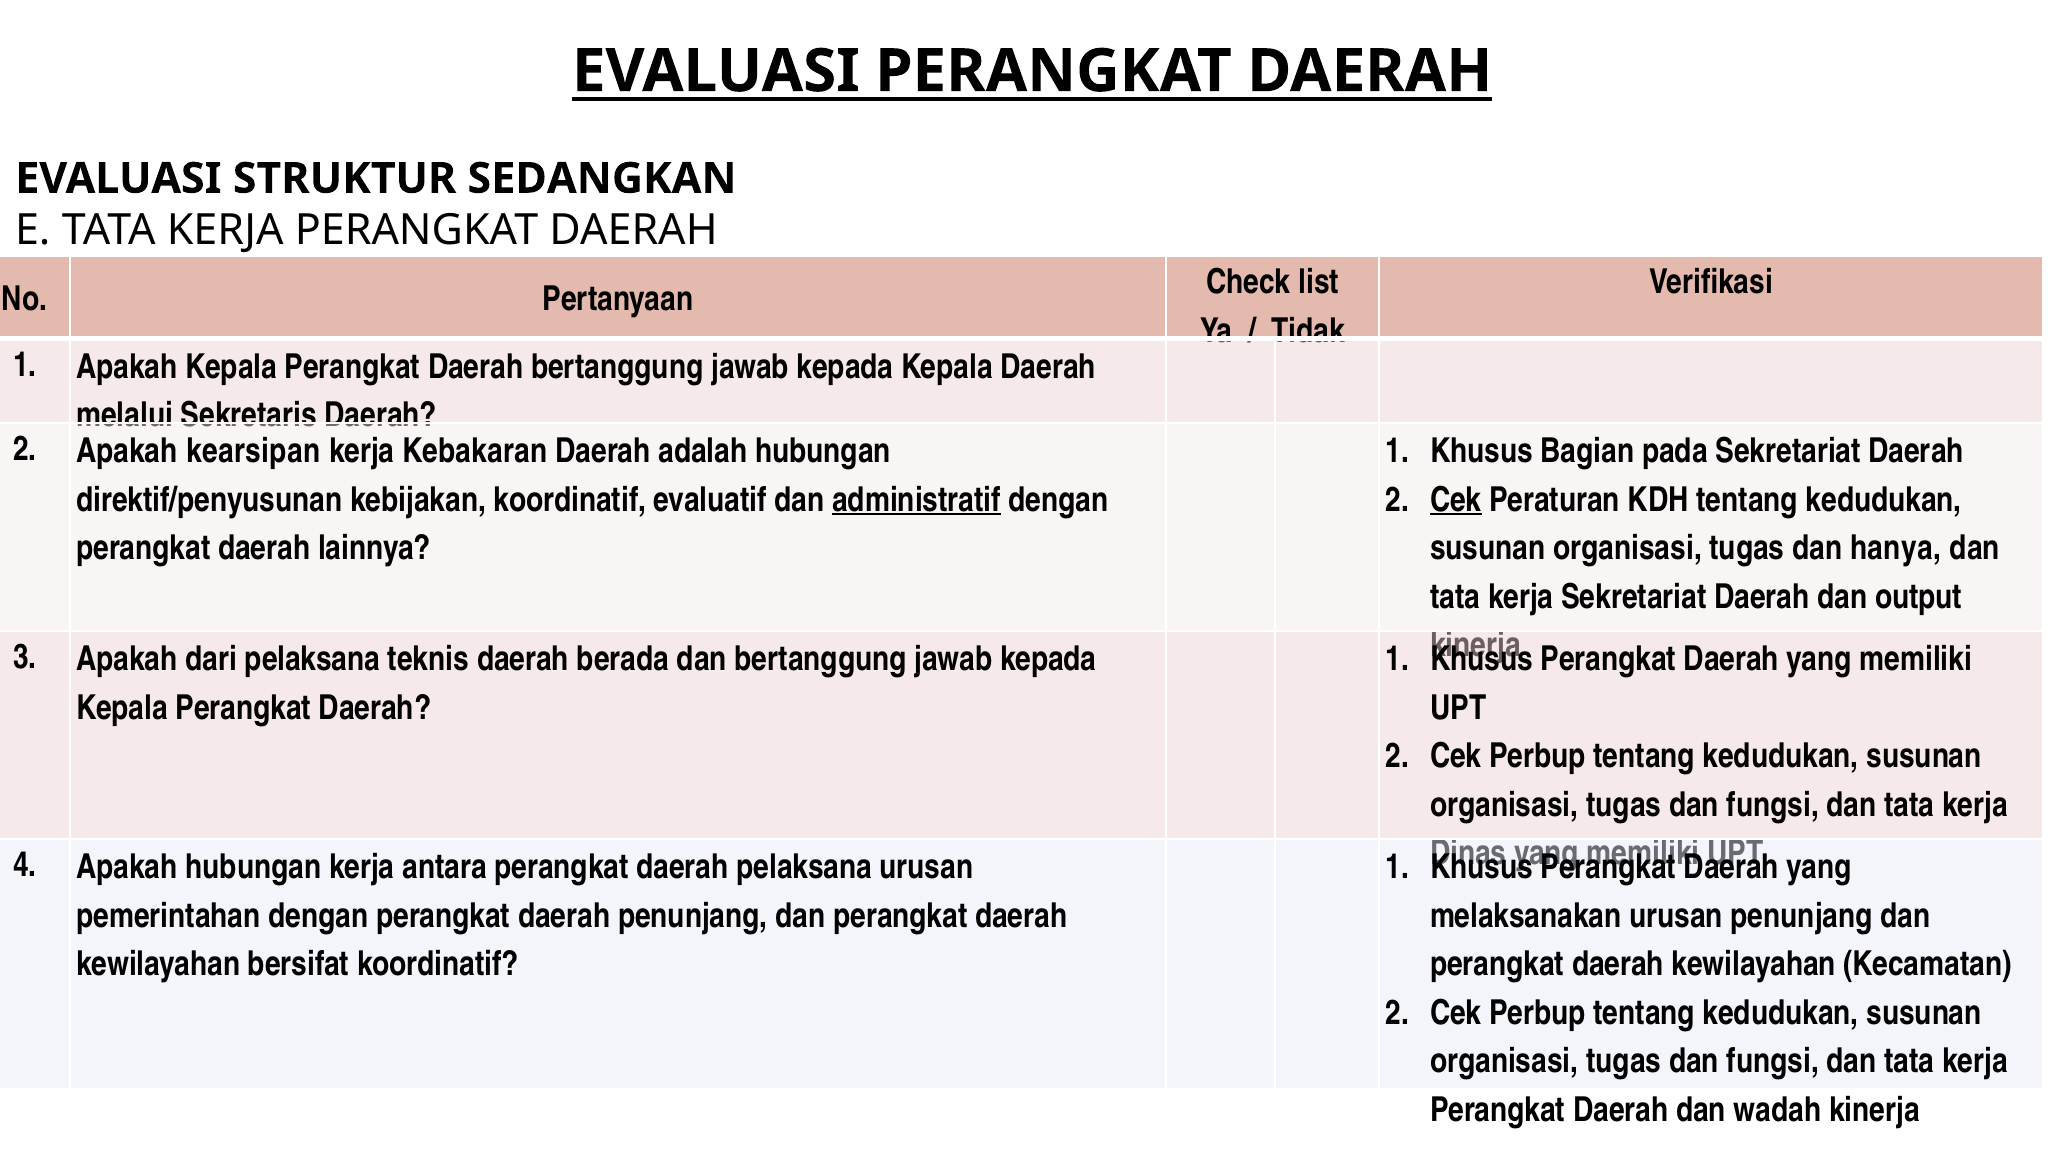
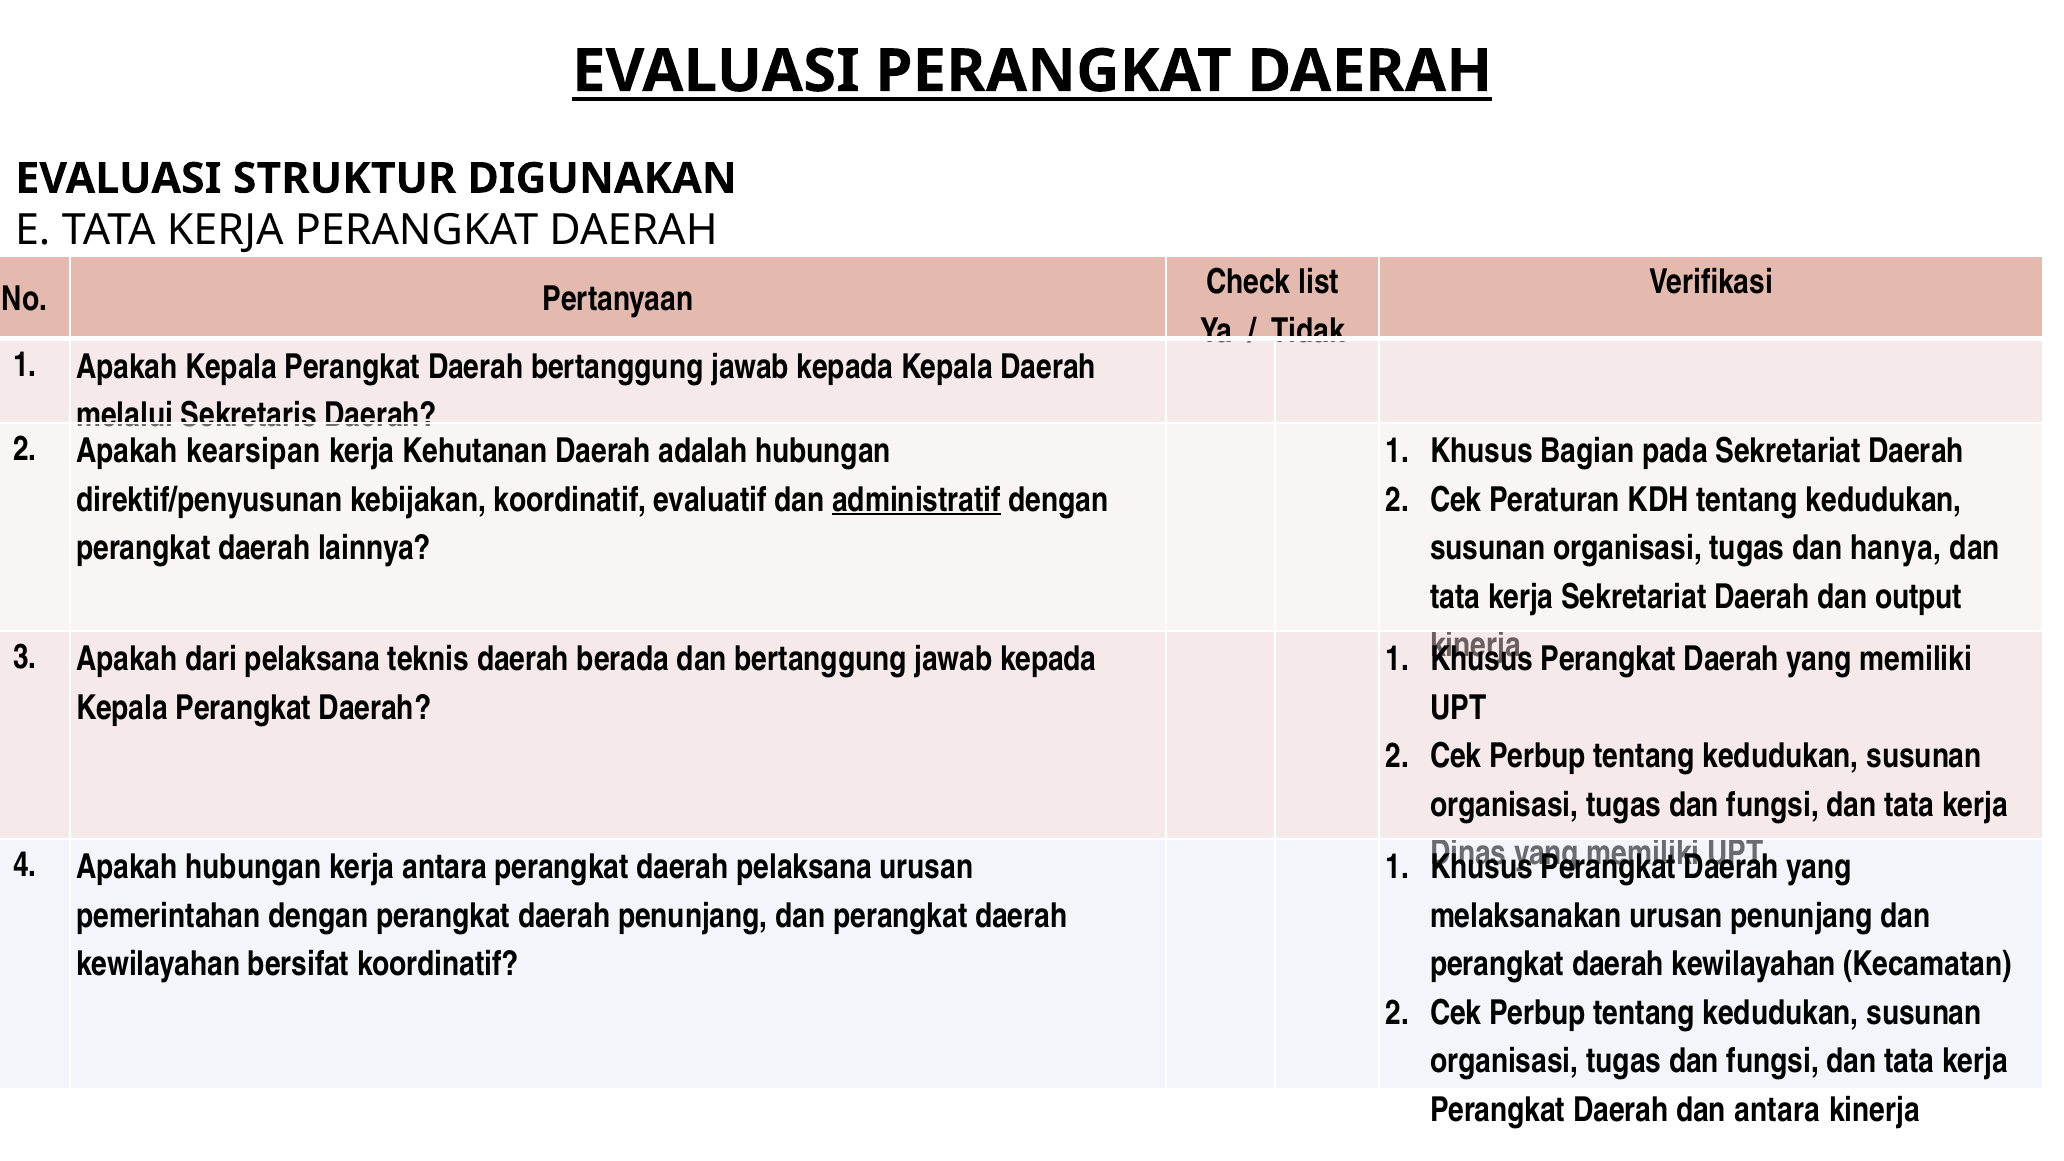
SEDANGKAN: SEDANGKAN -> DIGUNAKAN
Kebakaran: Kebakaran -> Kehutanan
Cek at (1456, 500) underline: present -> none
dan wadah: wadah -> antara
